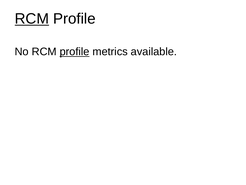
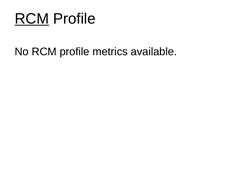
profile at (75, 52) underline: present -> none
